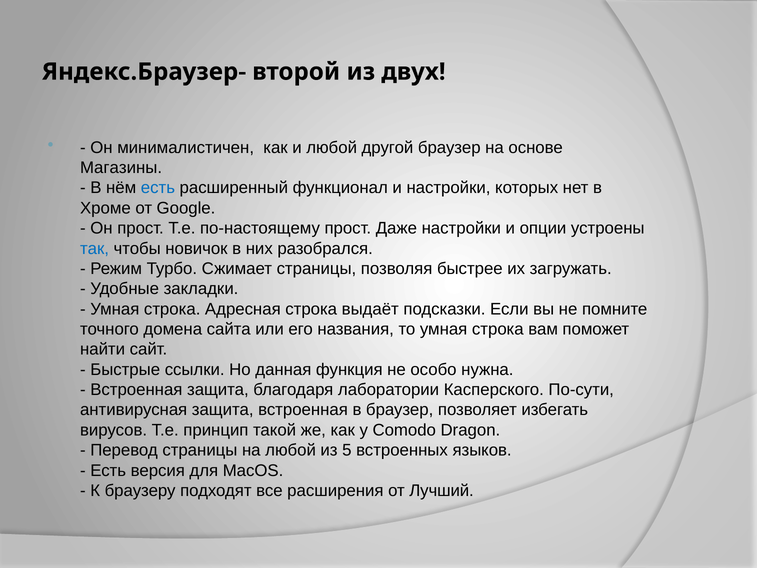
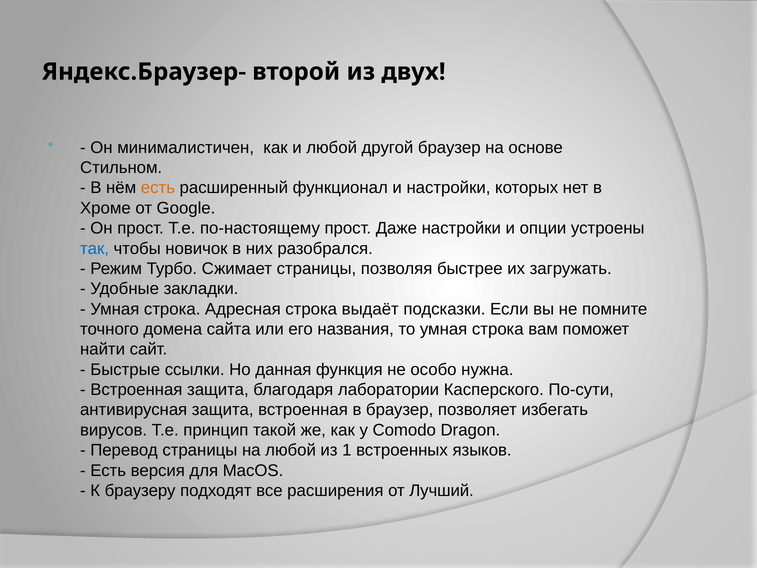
Магазины: Магазины -> Стильном
есть at (158, 188) colour: blue -> orange
5: 5 -> 1
